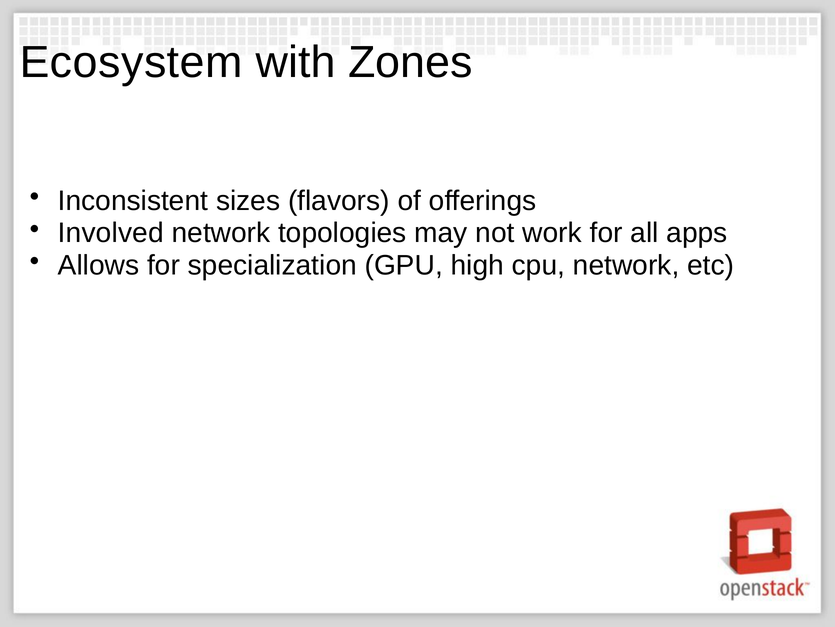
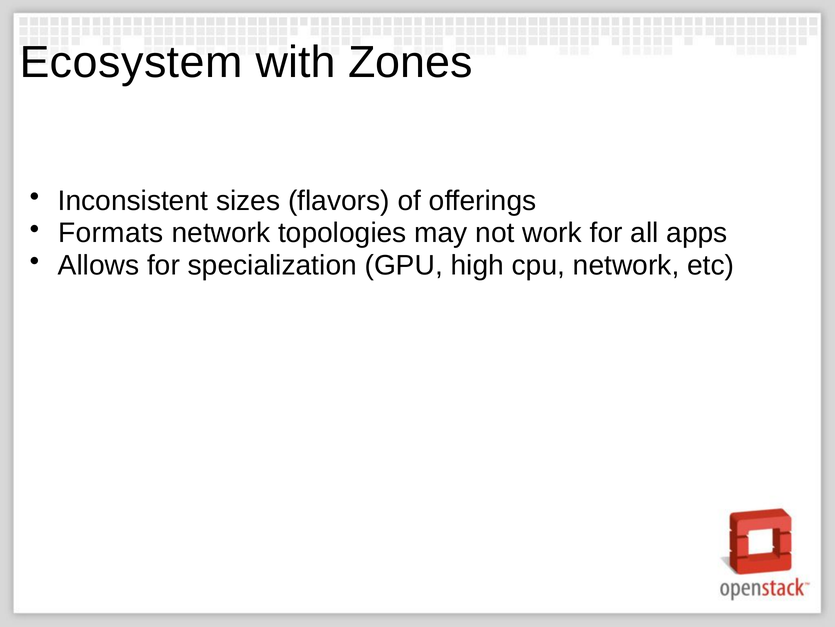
Involved: Involved -> Formats
